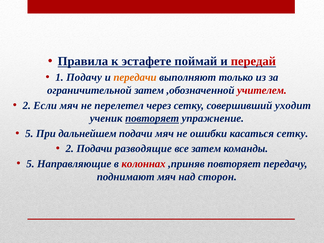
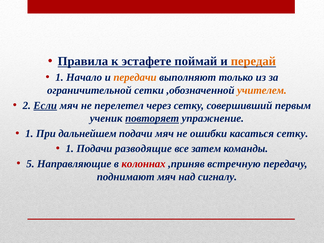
передай colour: red -> orange
Подачу: Подачу -> Начало
ограничительной затем: затем -> сетки
учителем colour: red -> orange
Если underline: none -> present
уходит: уходит -> первым
5 at (29, 134): 5 -> 1
2 at (70, 149): 2 -> 1
,приняв повторяет: повторяет -> встречную
сторон: сторон -> сигналу
